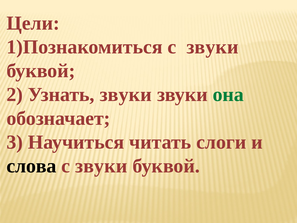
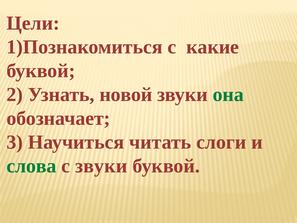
1)Познакомиться с звуки: звуки -> какие
Узнать звуки: звуки -> новой
слова colour: black -> green
